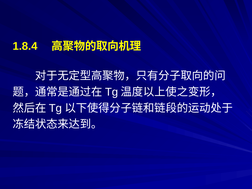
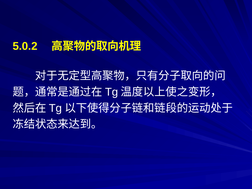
1.8.4: 1.8.4 -> 5.0.2
